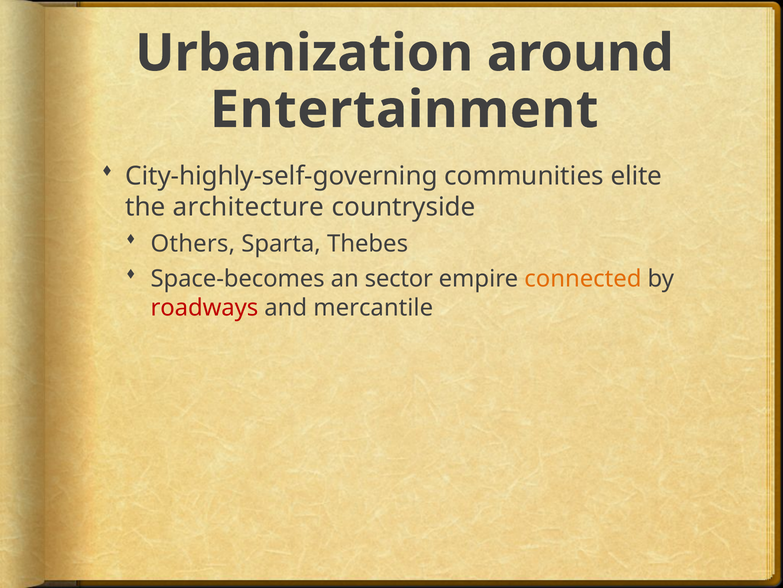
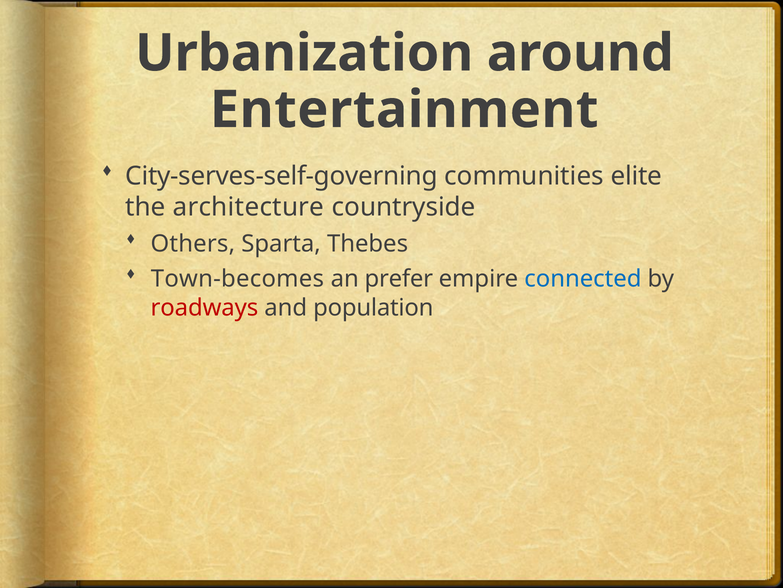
City-highly-self-governing: City-highly-self-governing -> City-serves-self-governing
Space-becomes: Space-becomes -> Town-becomes
sector: sector -> prefer
connected colour: orange -> blue
mercantile: mercantile -> population
